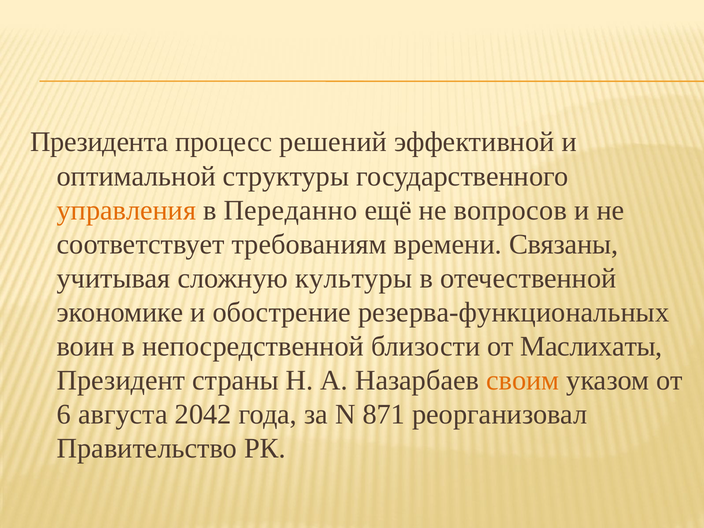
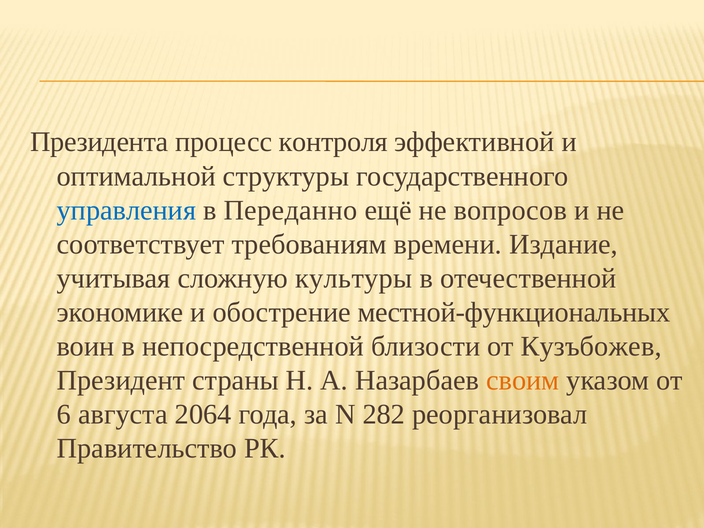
решений: решений -> контроля
управления colour: orange -> blue
Связаны: Связаны -> Издание
резерва-функциональных: резерва-функциональных -> местной-функциональных
Маслихаты: Маслихаты -> Кузъбожев
2042: 2042 -> 2064
871: 871 -> 282
